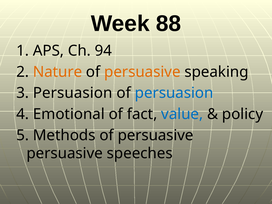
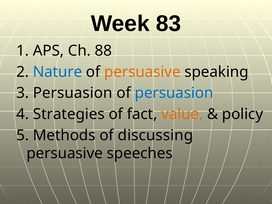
88: 88 -> 83
94: 94 -> 88
Nature colour: orange -> blue
Emotional: Emotional -> Strategies
value colour: blue -> orange
Methods of persuasive: persuasive -> discussing
